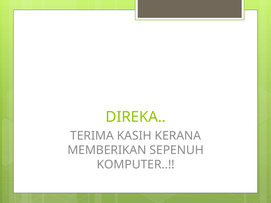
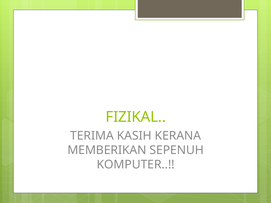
DIREKA: DIREKA -> FIZIKAL
